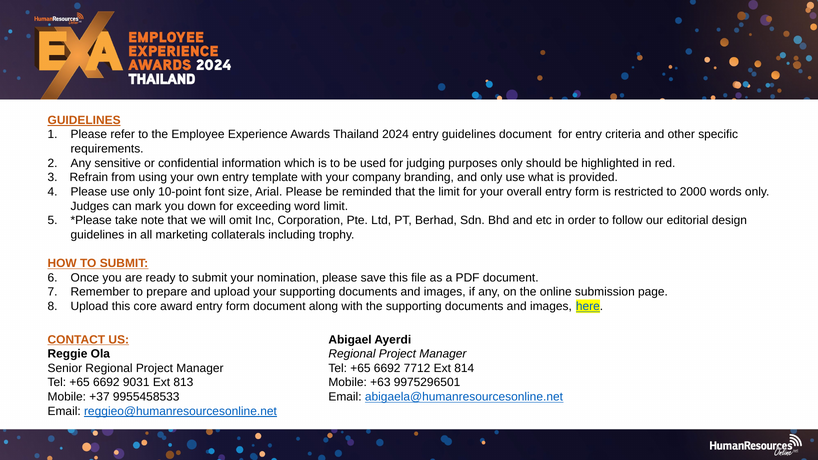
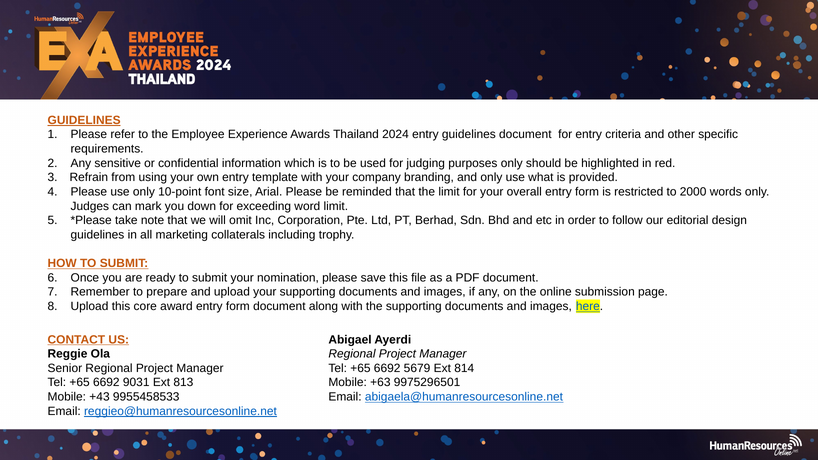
7712: 7712 -> 5679
+37: +37 -> +43
